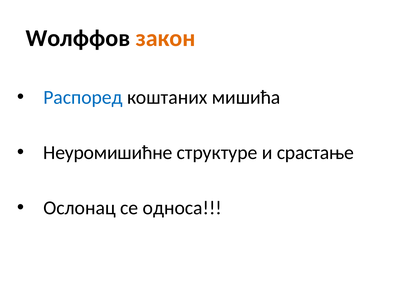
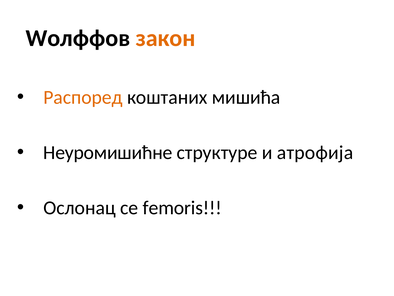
Распоред colour: blue -> orange
срастање: срастање -> атрофија
односа: односа -> femoris
